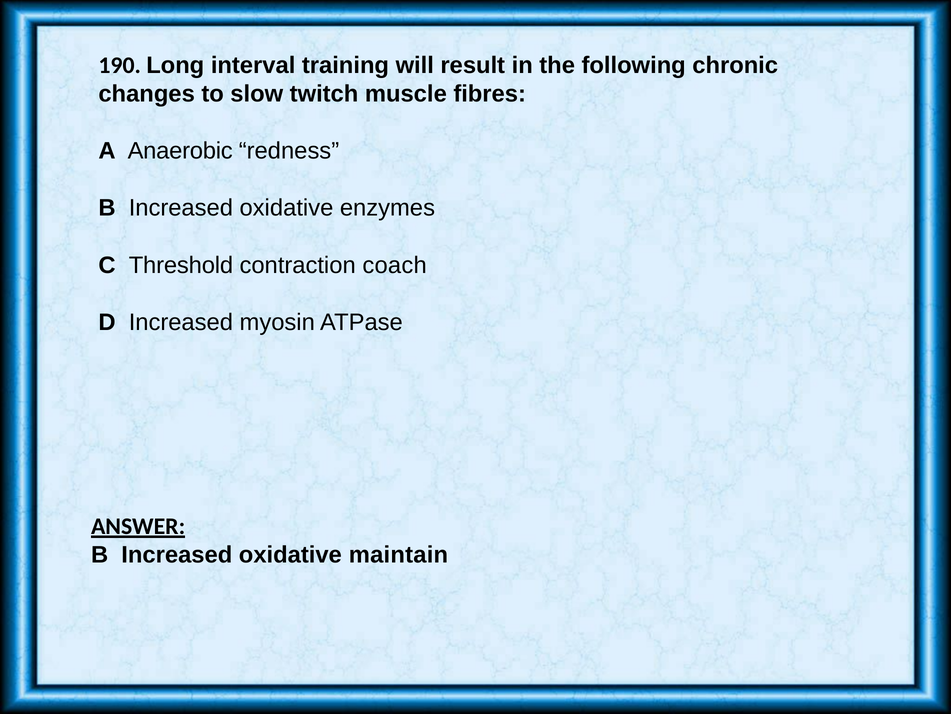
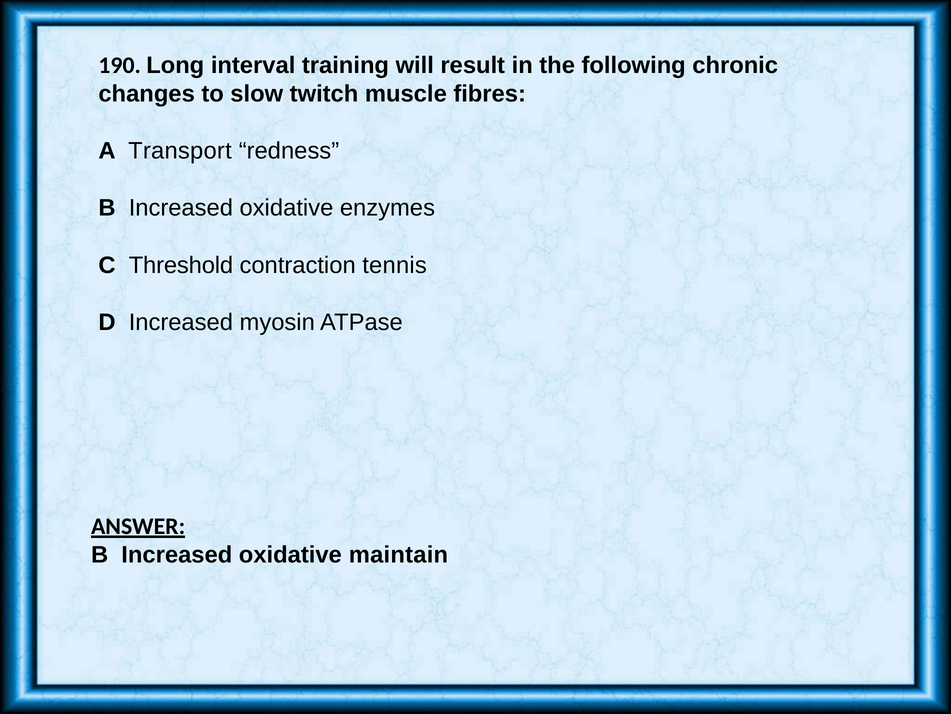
Anaerobic: Anaerobic -> Transport
coach: coach -> tennis
